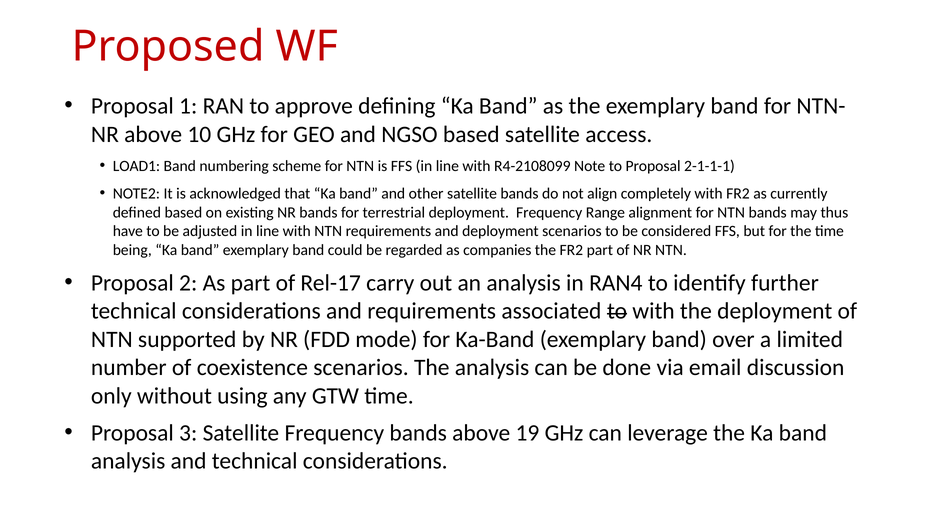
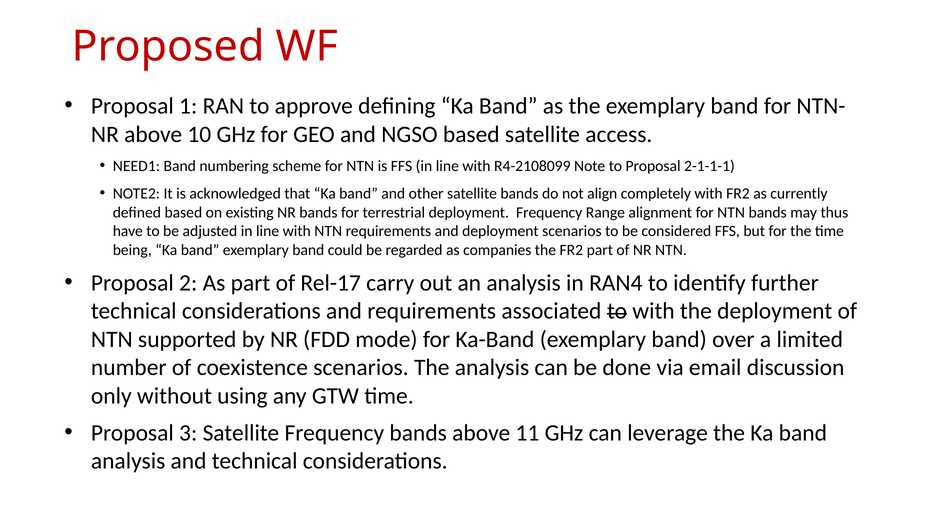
LOAD1: LOAD1 -> NEED1
19: 19 -> 11
